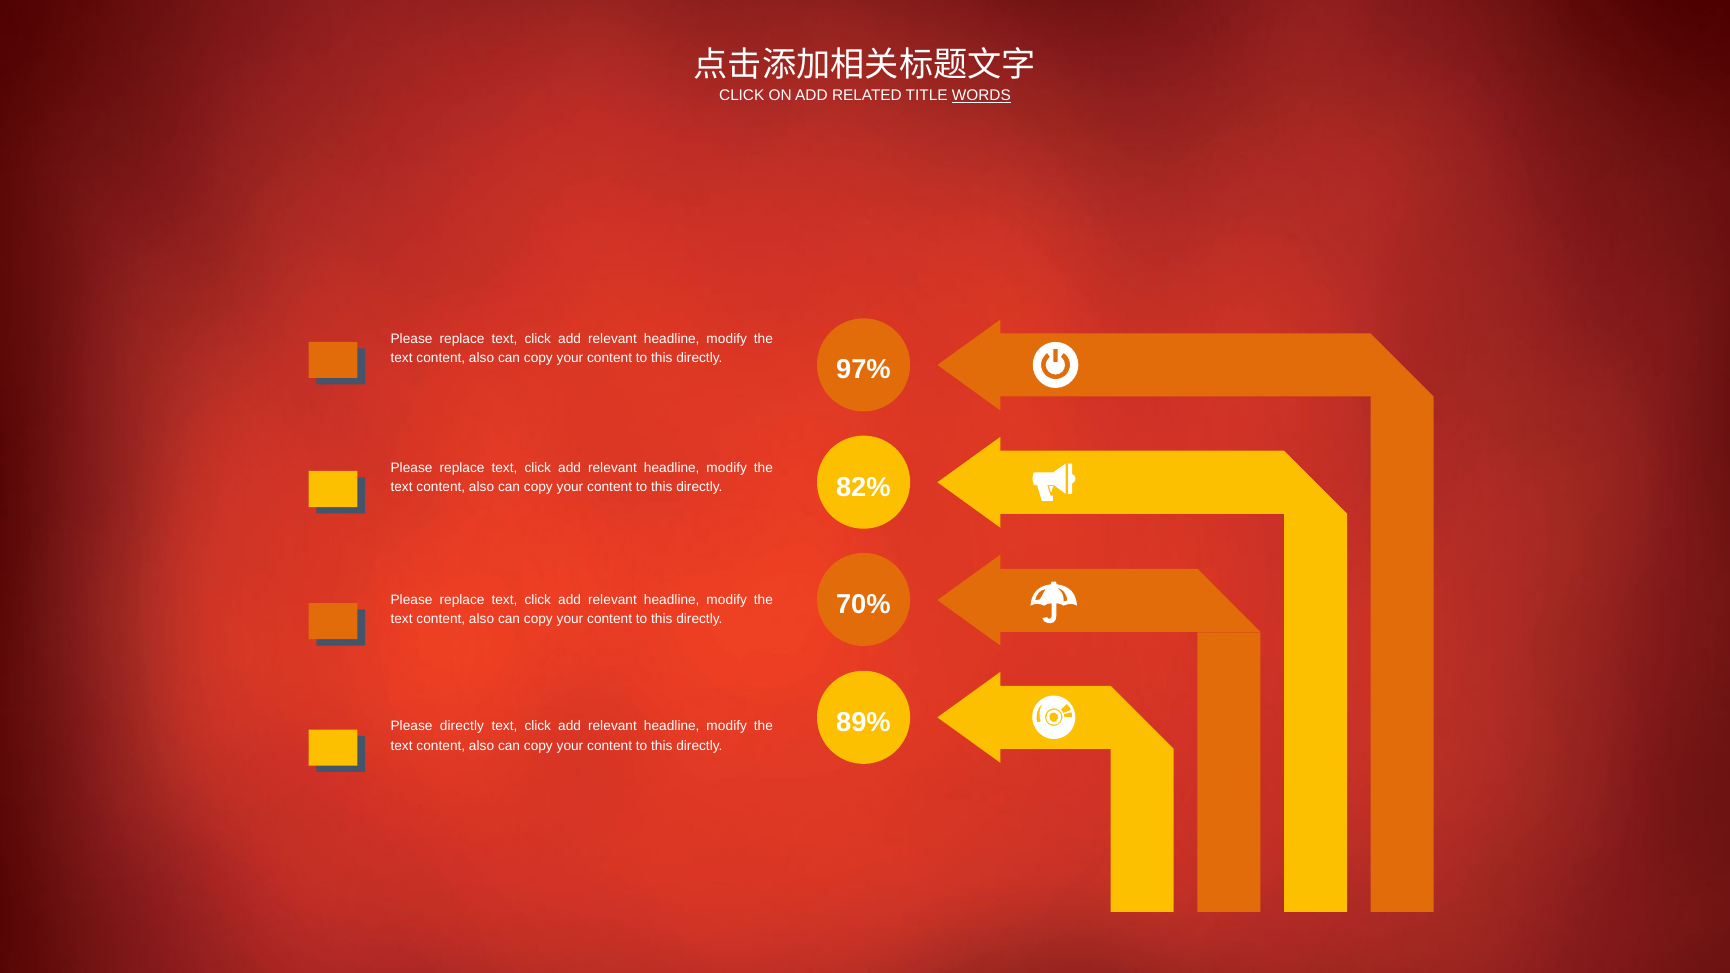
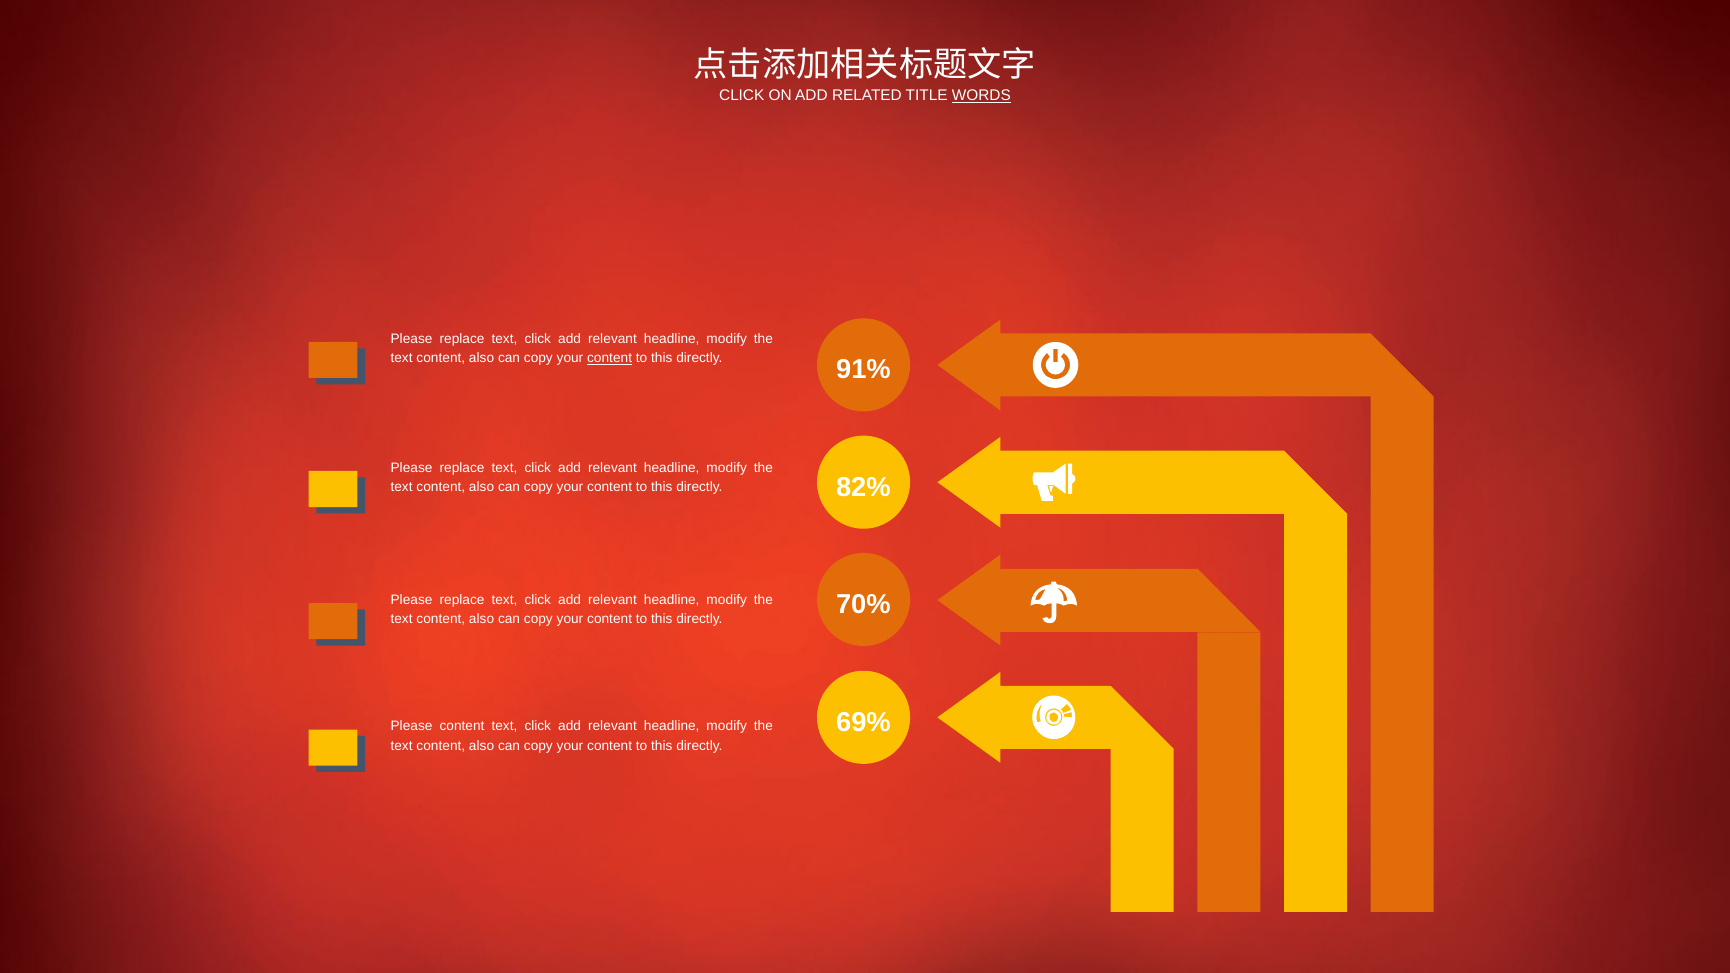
content at (610, 358) underline: none -> present
97%: 97% -> 91%
89%: 89% -> 69%
Please directly: directly -> content
